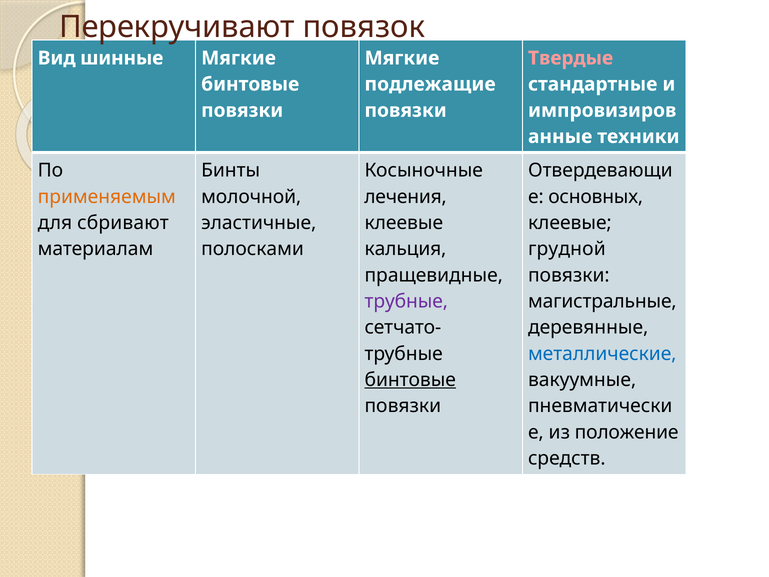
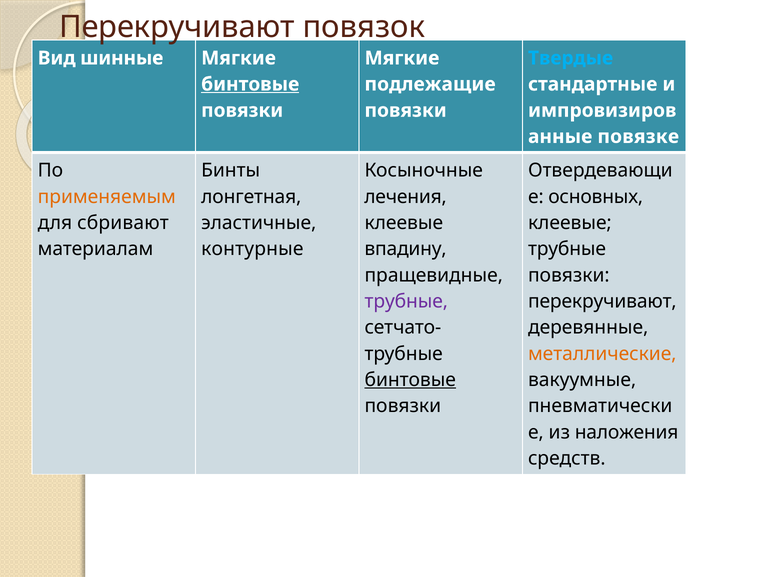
Твердые colour: pink -> light blue
бинтовые at (250, 84) underline: none -> present
техники: техники -> повязке
молочной: молочной -> лонгетная
полосками: полосками -> контурные
кальция: кальция -> впадину
грудной at (567, 249): грудной -> трубные
магистральные at (602, 301): магистральные -> перекручивают
металлические colour: blue -> orange
положение: положение -> наложения
